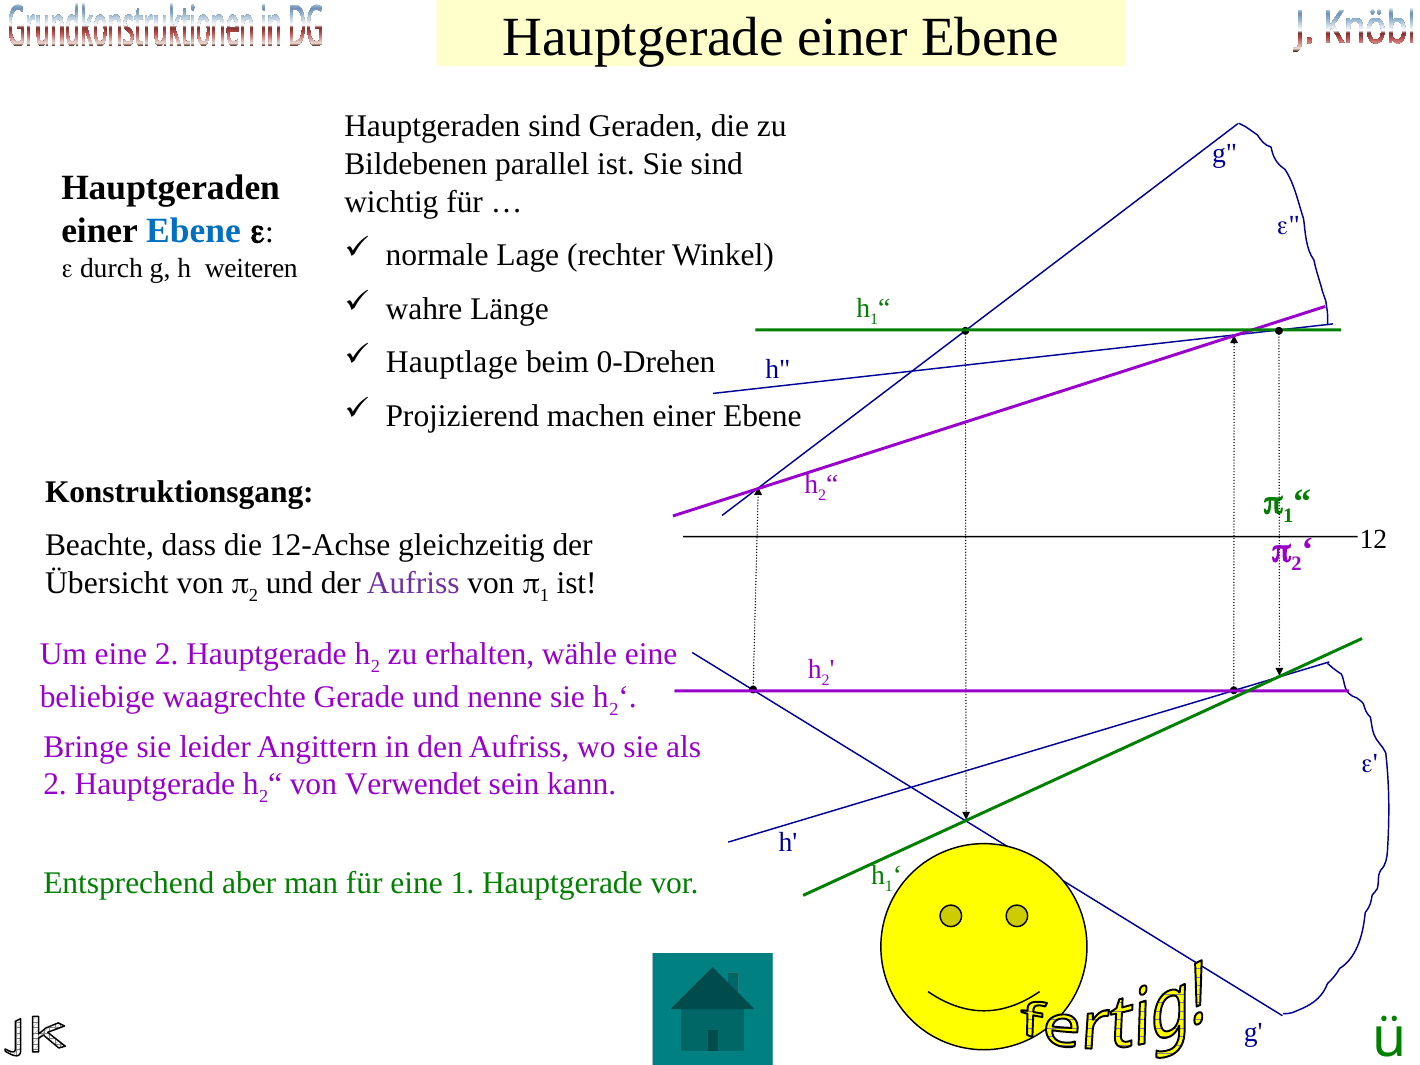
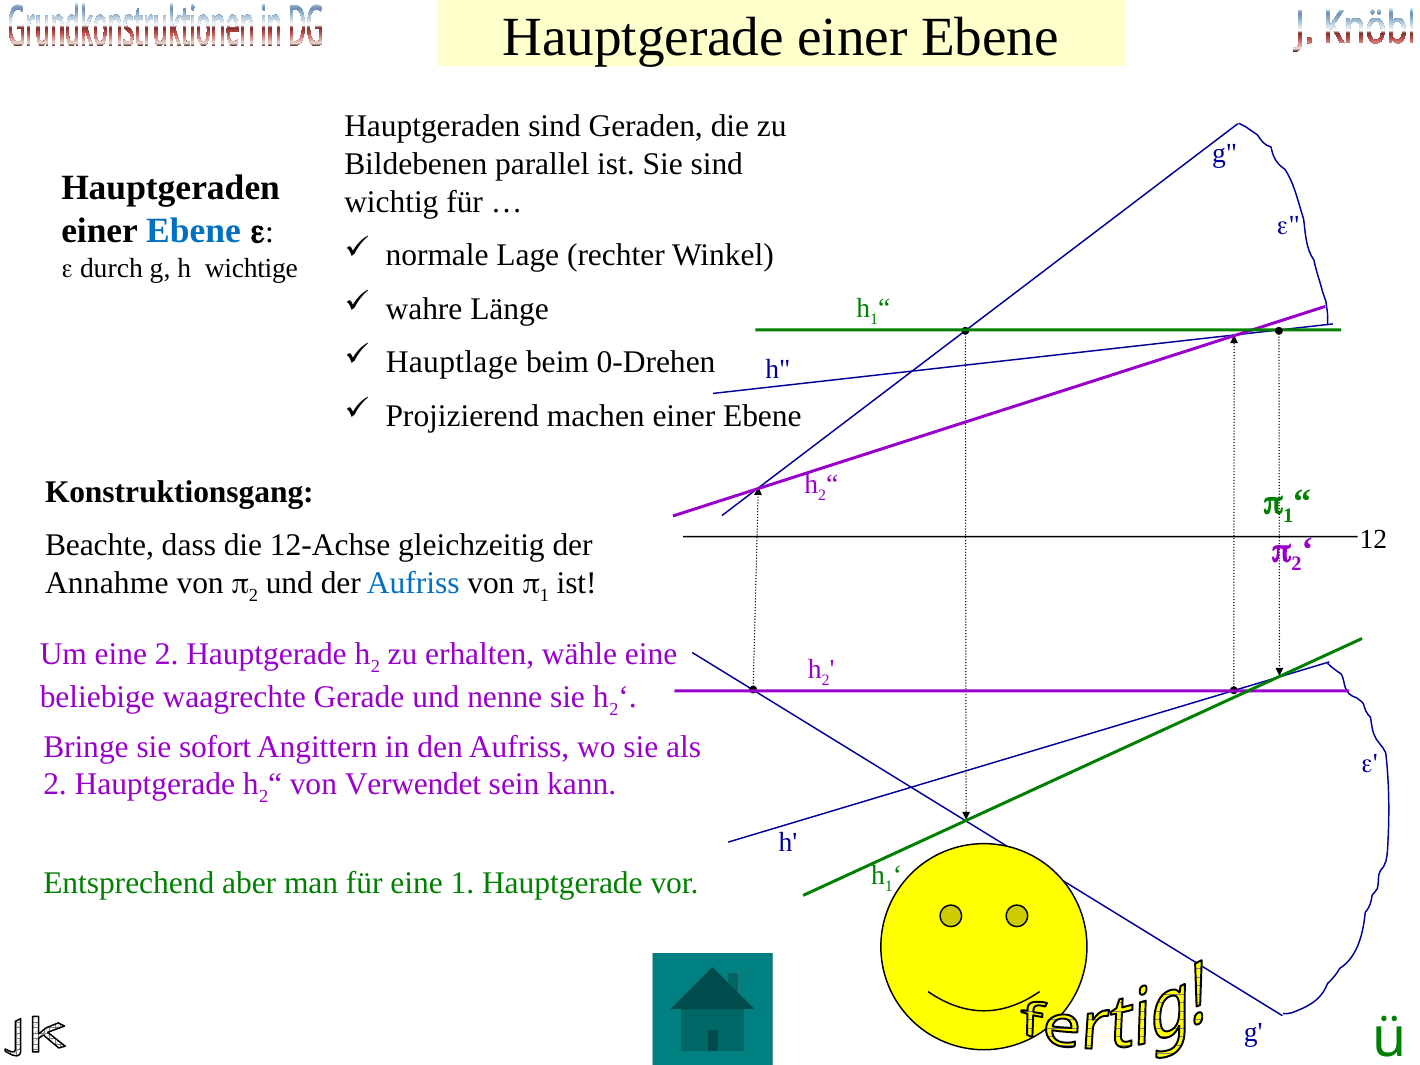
weiteren: weiteren -> wichtige
Übersicht: Übersicht -> Annahme
Aufriss at (413, 583) colour: purple -> blue
leider: leider -> sofort
